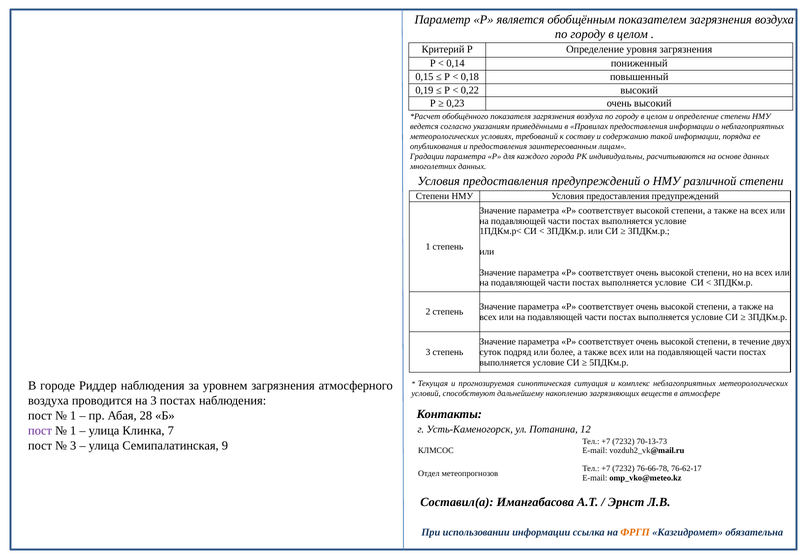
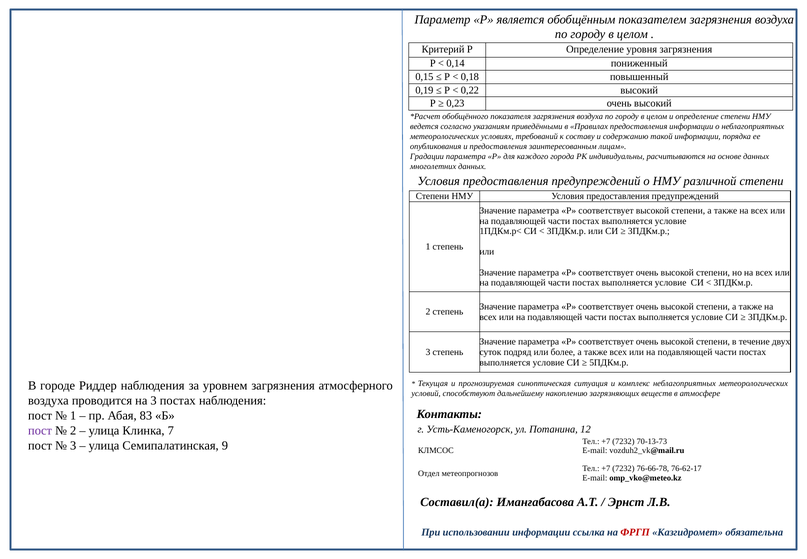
28: 28 -> 83
1 at (73, 430): 1 -> 2
ФРГП colour: orange -> red
